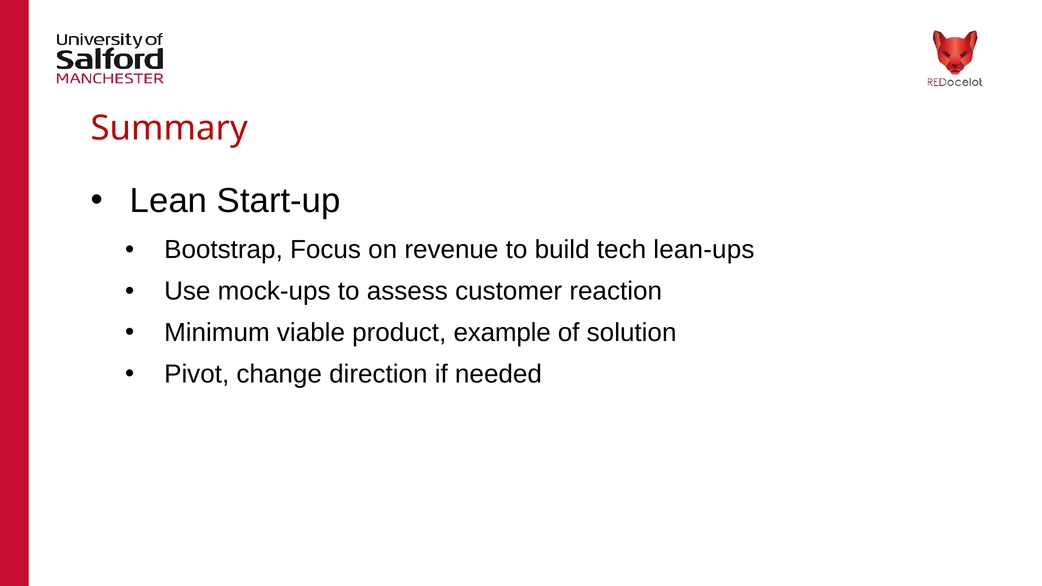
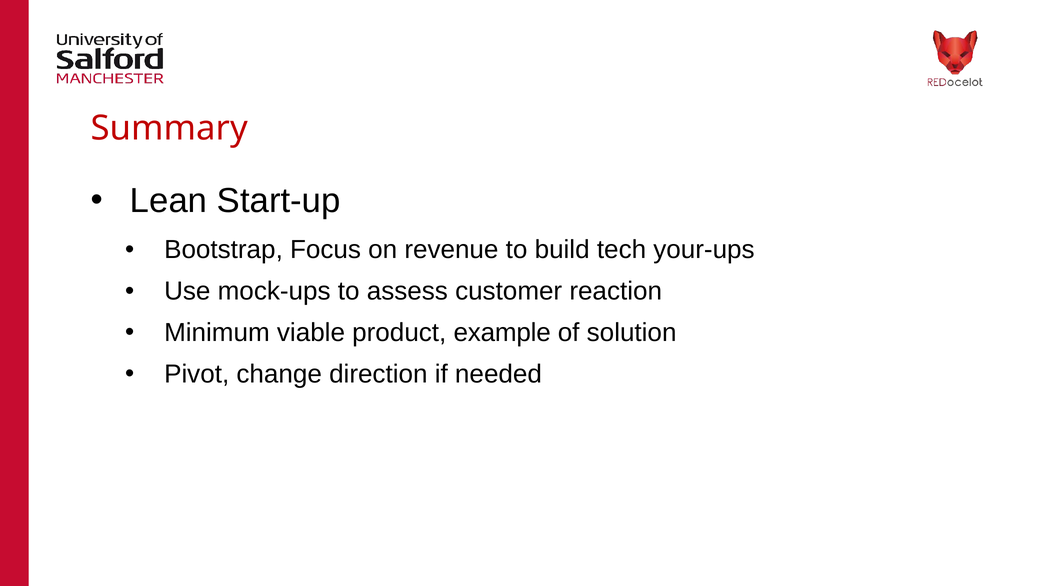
lean-ups: lean-ups -> your-ups
